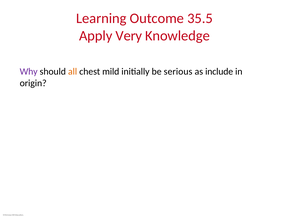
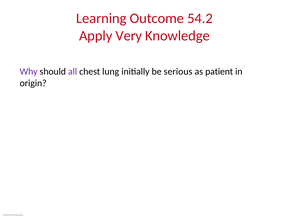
35.5: 35.5 -> 54.2
all colour: orange -> purple
mild: mild -> lung
include: include -> patient
